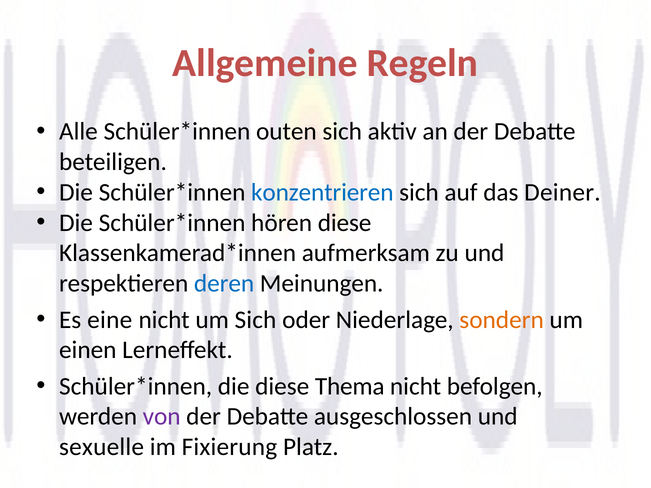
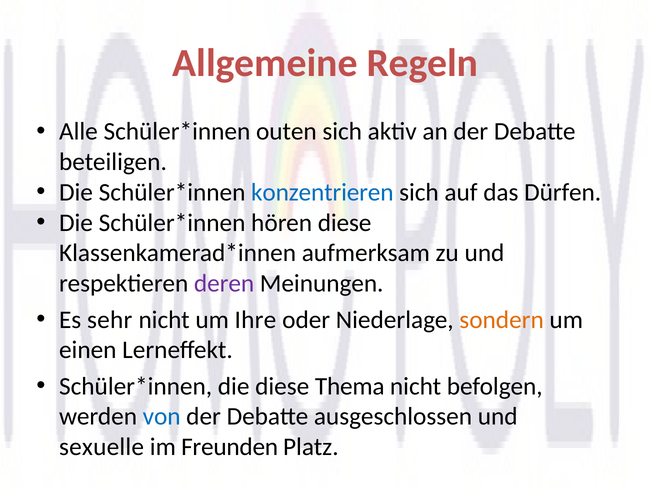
Deiner: Deiner -> Dürfen
deren colour: blue -> purple
eine: eine -> sehr
um Sich: Sich -> Ihre
von colour: purple -> blue
Fixierung: Fixierung -> Freunden
